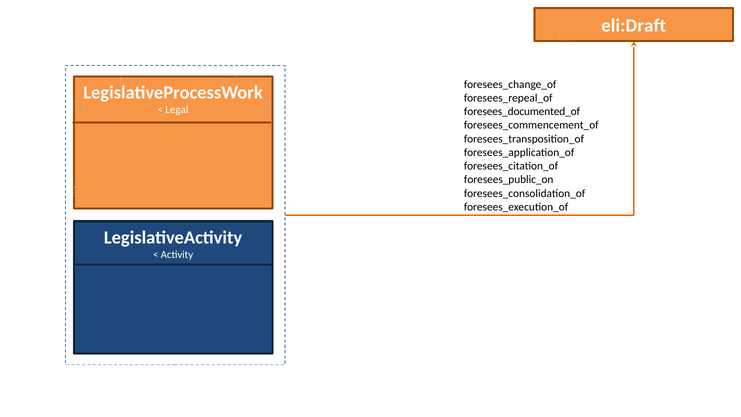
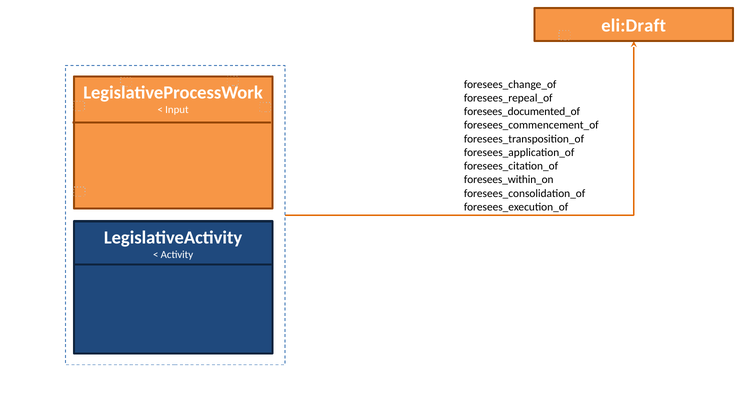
Legal: Legal -> Input
foresees_public_on: foresees_public_on -> foresees_within_on
